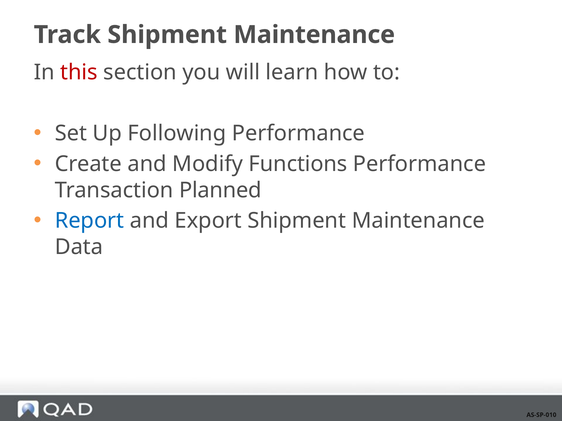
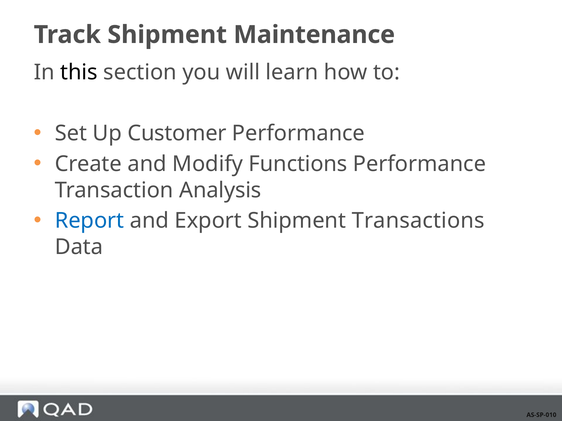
this colour: red -> black
Following: Following -> Customer
Planned: Planned -> Analysis
Export Shipment Maintenance: Maintenance -> Transactions
